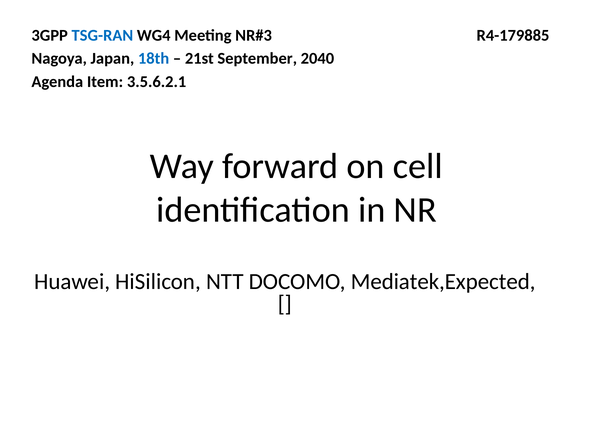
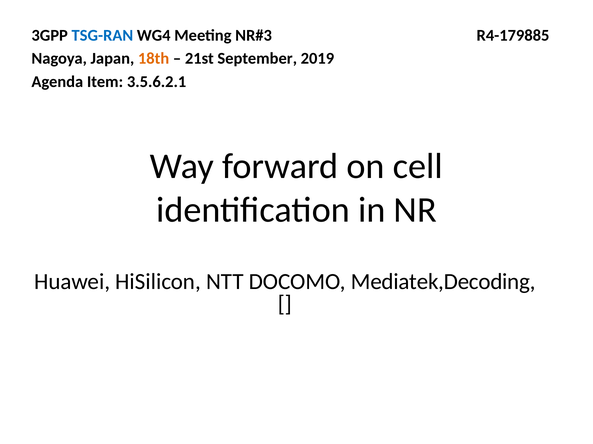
18th colour: blue -> orange
2040: 2040 -> 2019
Mediatek,Expected: Mediatek,Expected -> Mediatek,Decoding
